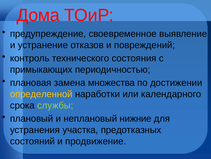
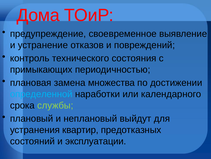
определенной colour: yellow -> light blue
нижние: нижние -> выйдут
участка: участка -> квартир
продвижение: продвижение -> эксплуатации
